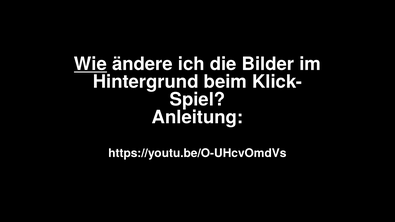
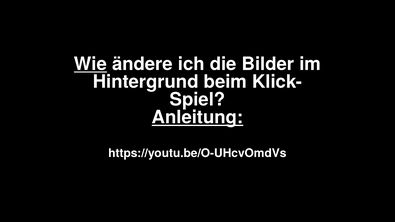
Anleitung underline: none -> present
